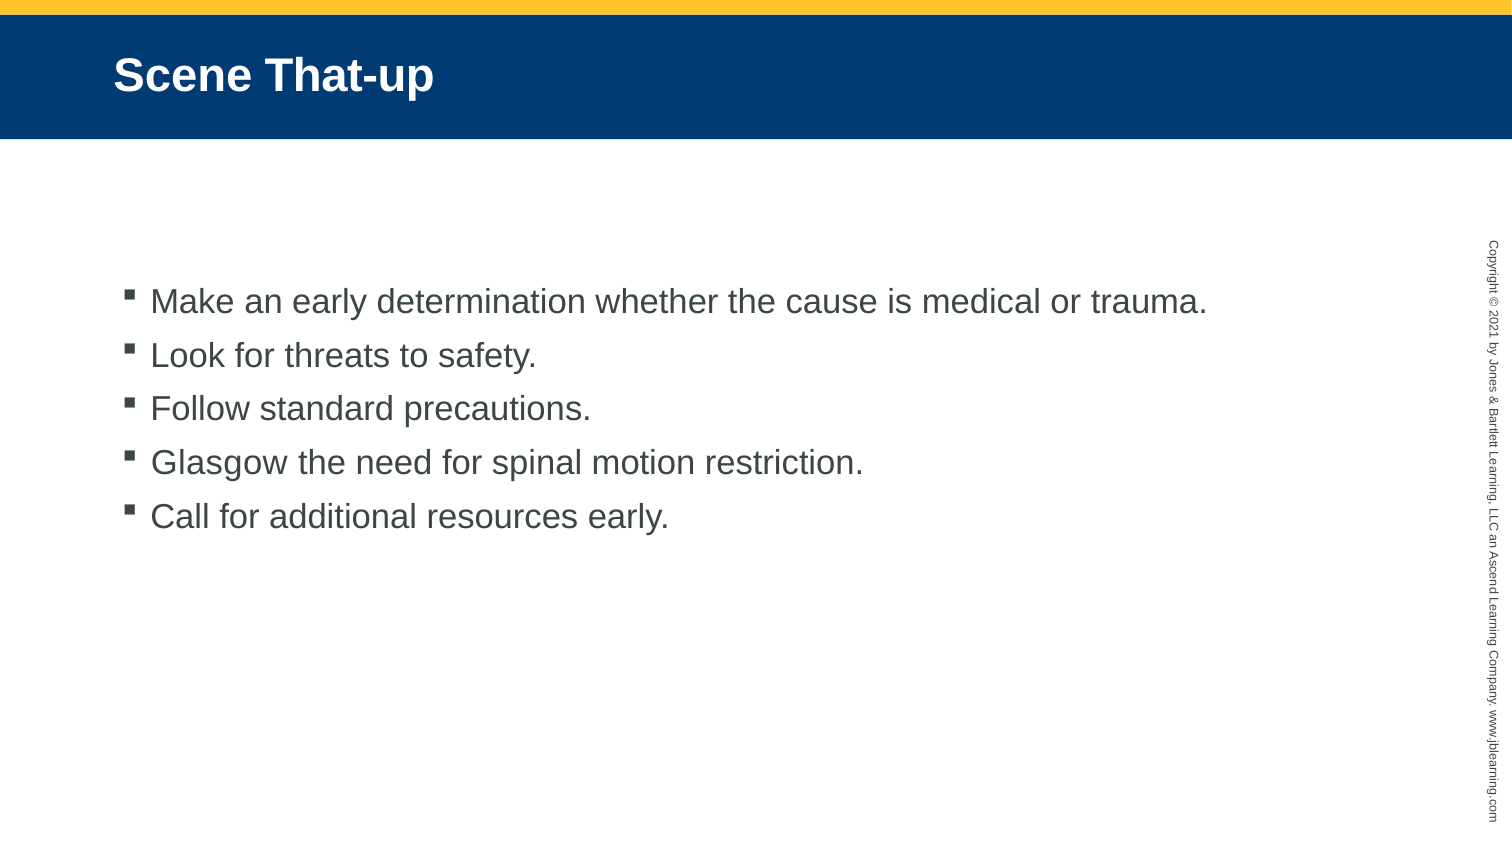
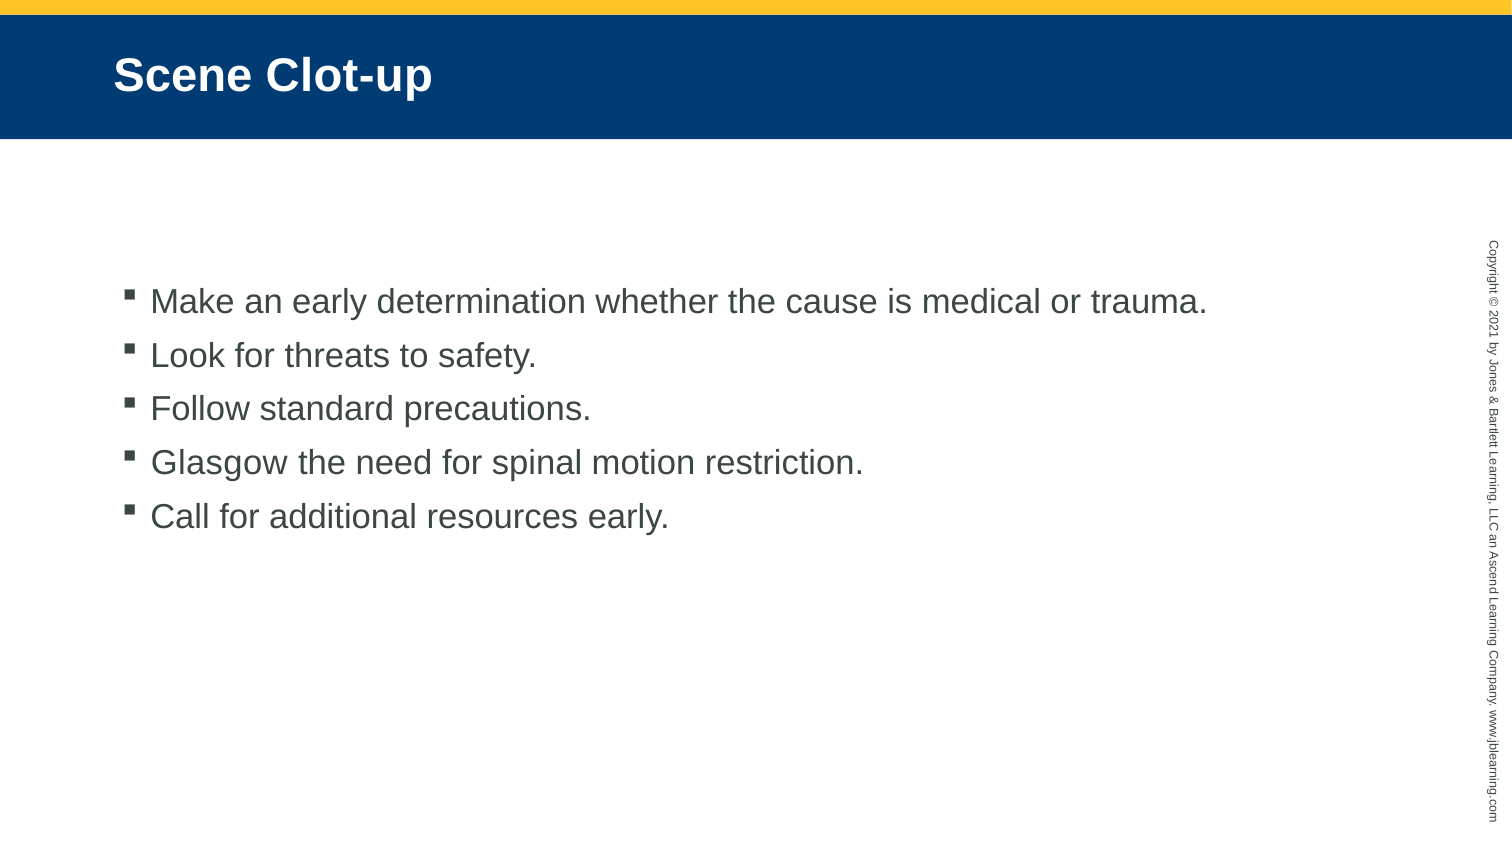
That-up: That-up -> Clot-up
